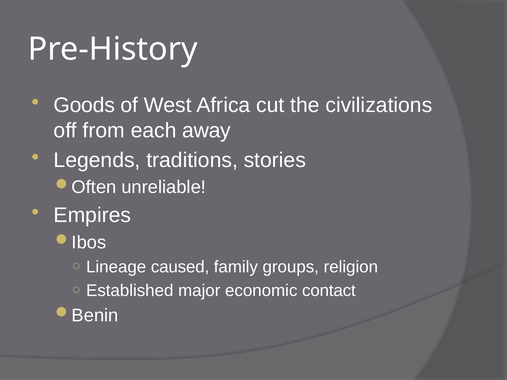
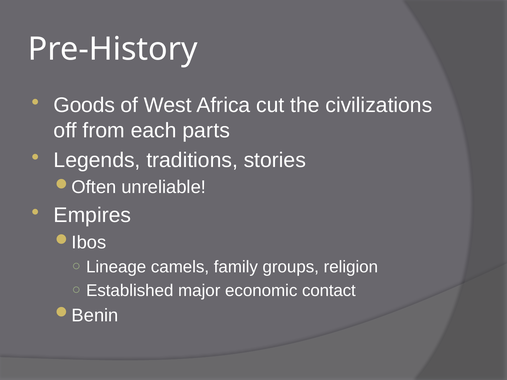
away: away -> parts
caused: caused -> camels
